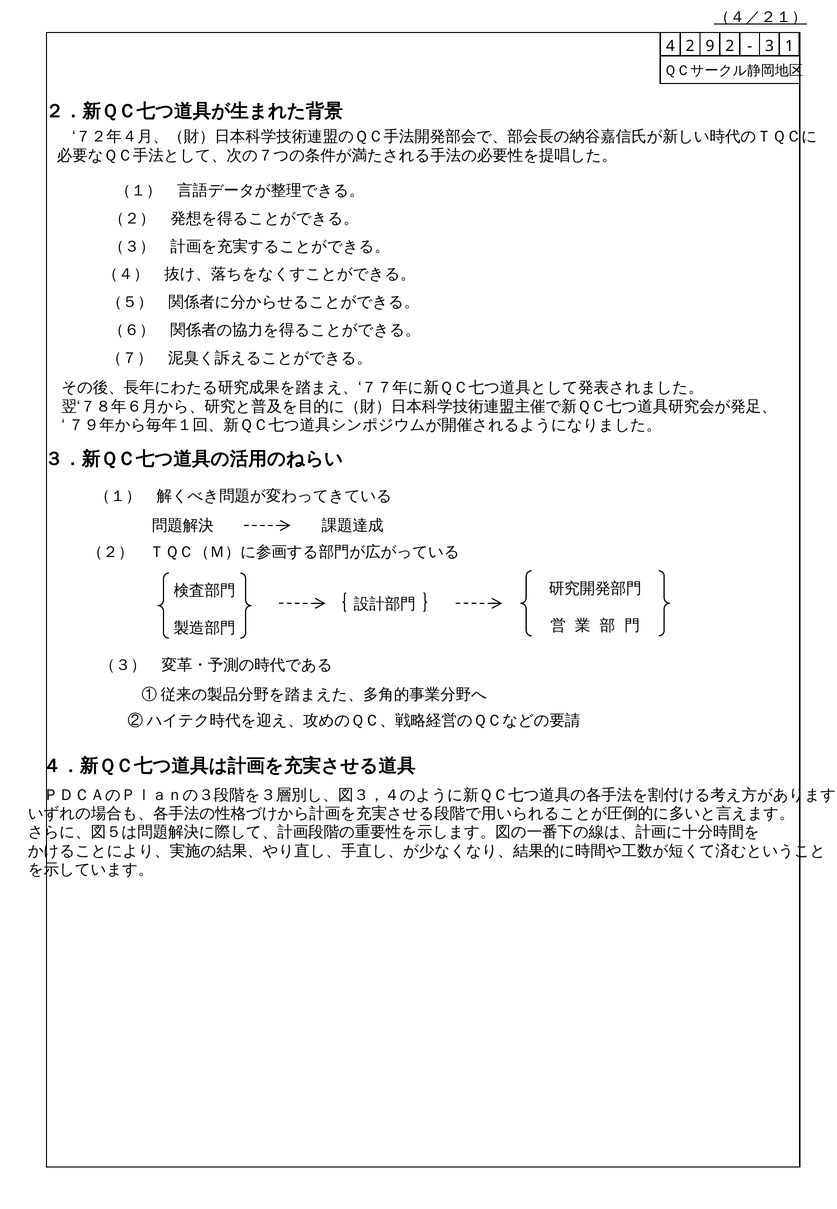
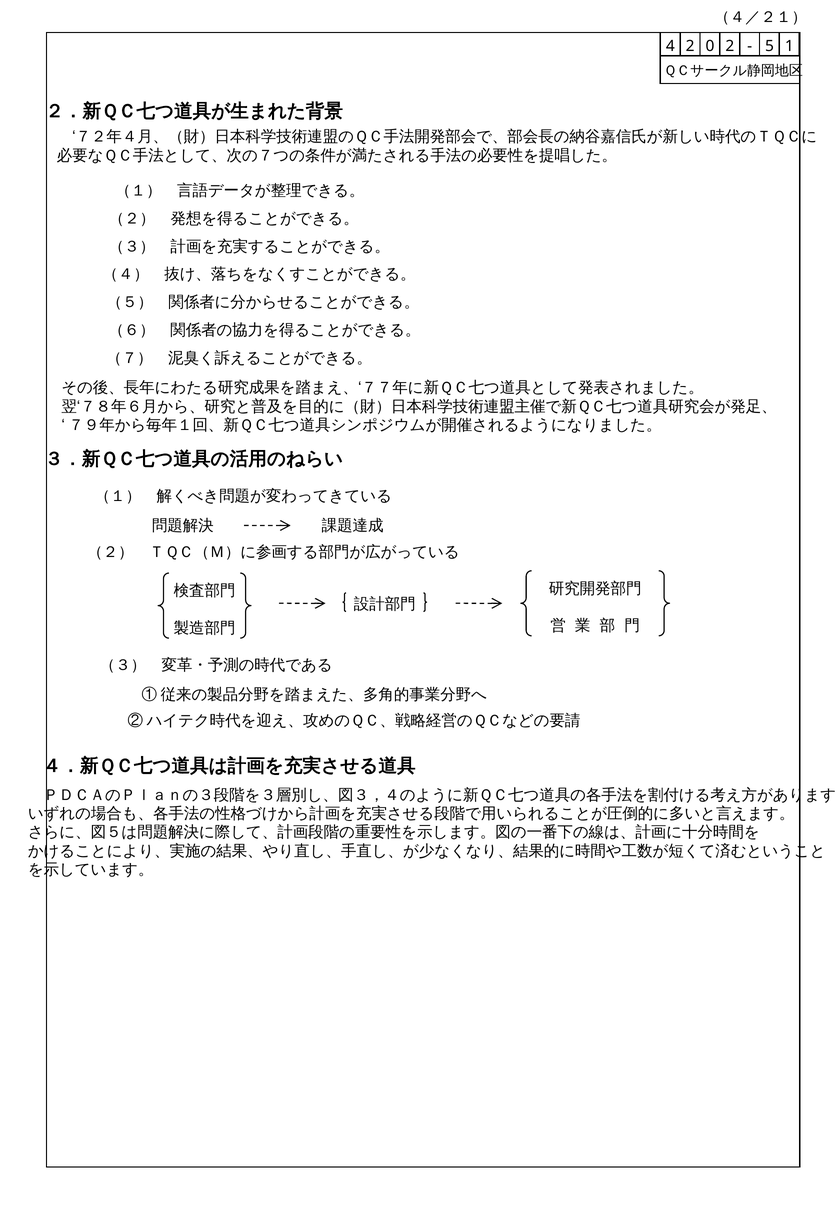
（４／２１） underline: present -> none
9: 9 -> 0
3: 3 -> 5
